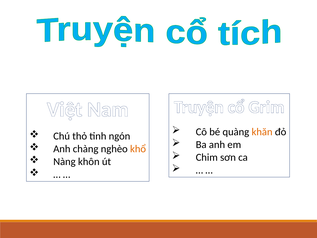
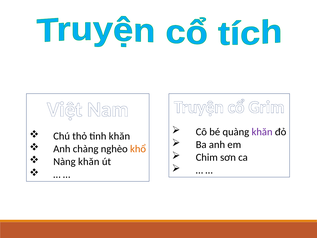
khăn at (262, 132) colour: orange -> purple
tinh ngón: ngón -> khăn
Nàng khôn: khôn -> khăn
